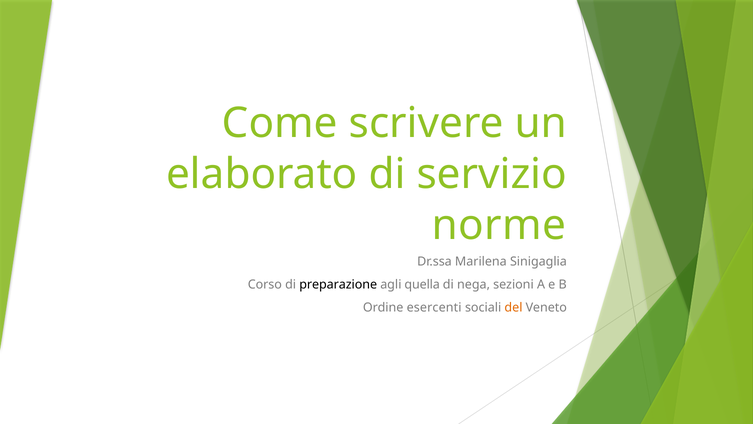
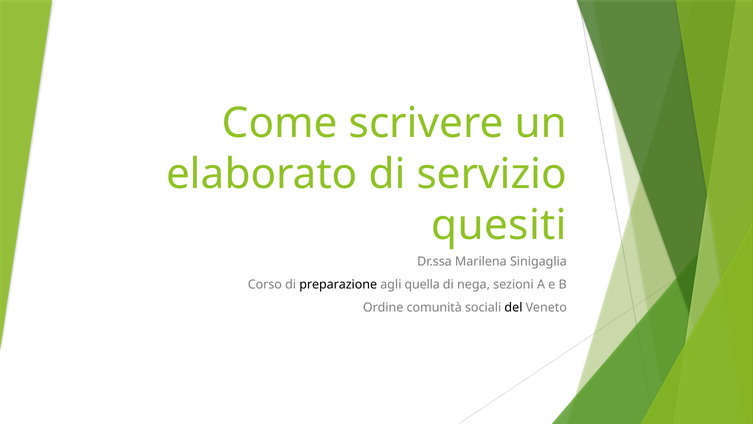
norme: norme -> quesiti
esercenti: esercenti -> comunità
del colour: orange -> black
